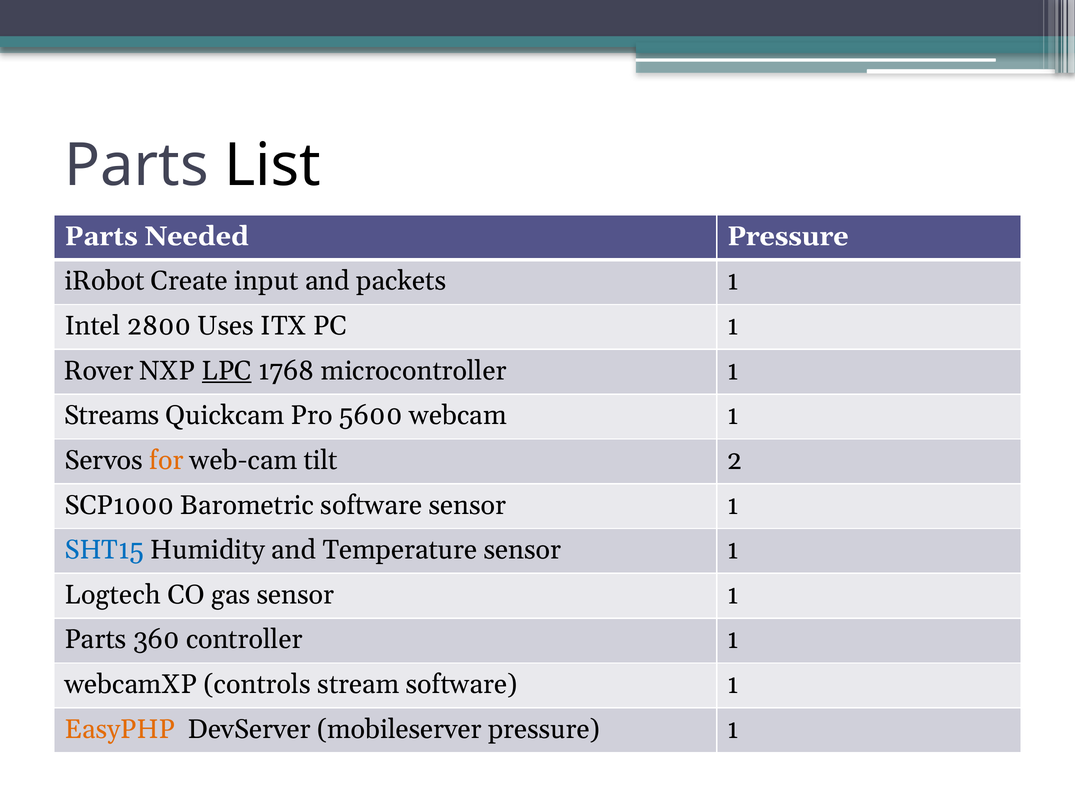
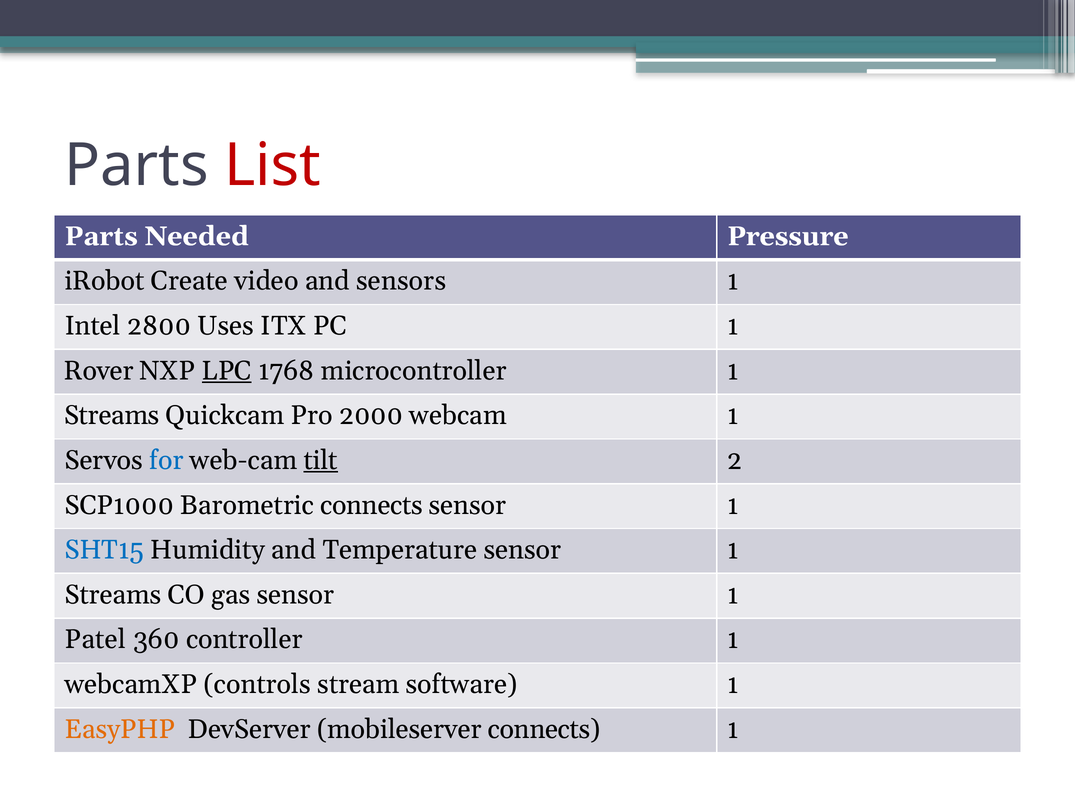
List colour: black -> red
input: input -> video
packets: packets -> sensors
5600: 5600 -> 2000
for colour: orange -> blue
tilt underline: none -> present
Barometric software: software -> connects
Logtech at (113, 595): Logtech -> Streams
Parts at (95, 640): Parts -> Patel
mobileserver pressure: pressure -> connects
